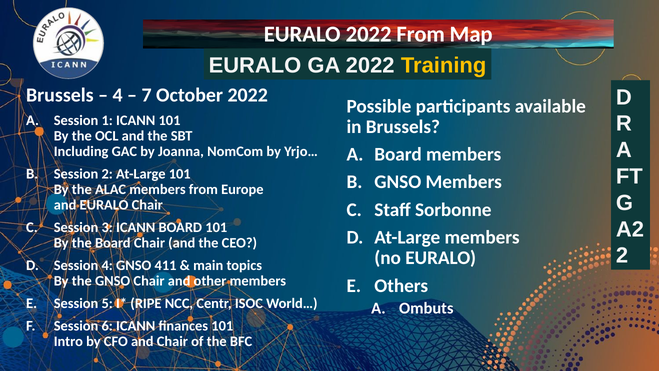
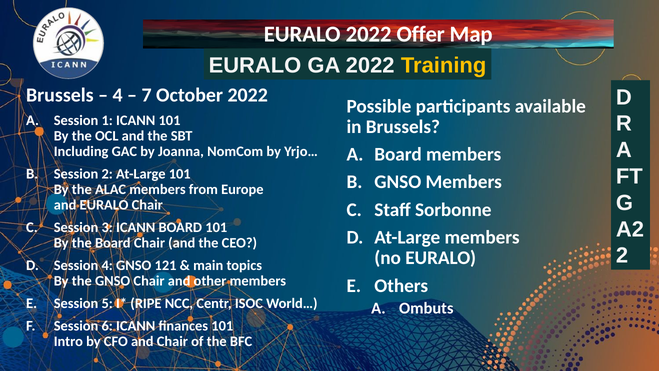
2022 From: From -> Offer
411: 411 -> 121
